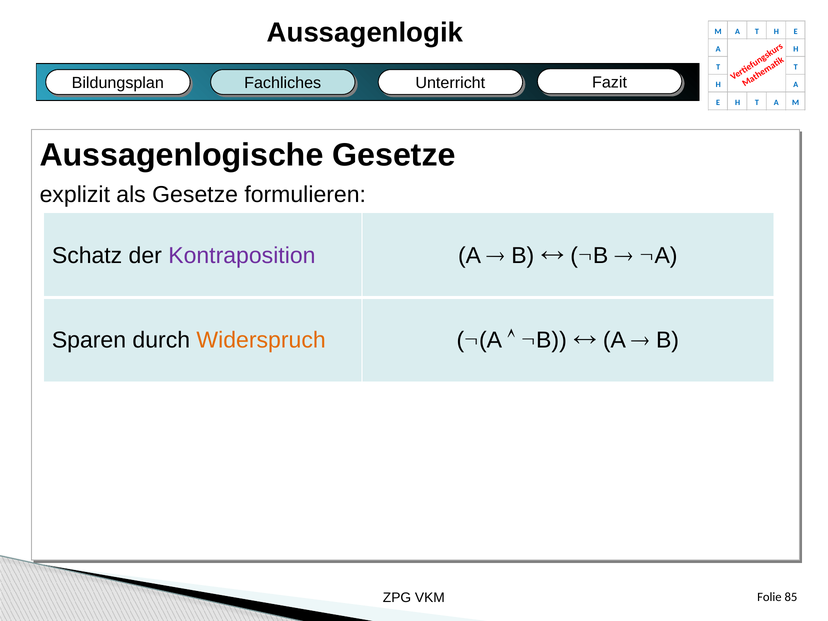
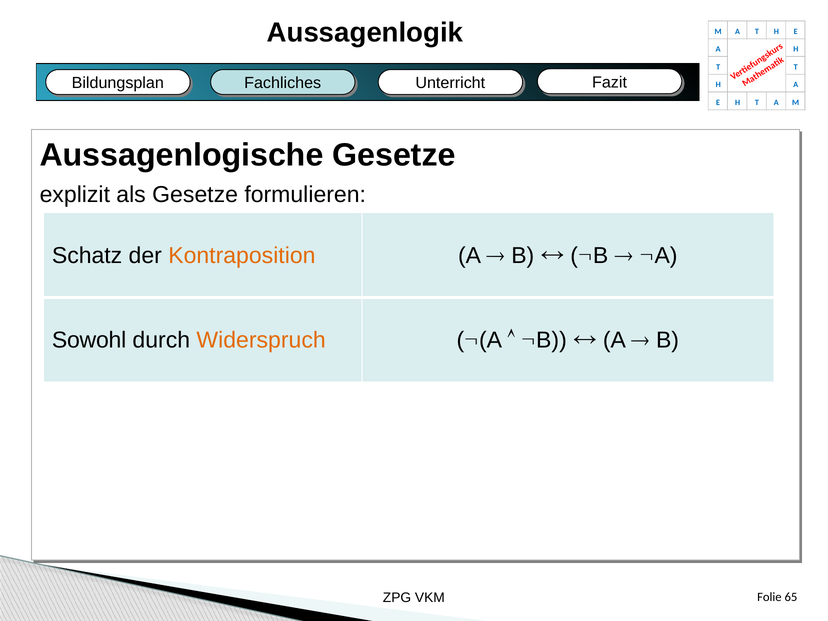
Kontraposition colour: purple -> orange
Sparen: Sparen -> Sowohl
85: 85 -> 65
